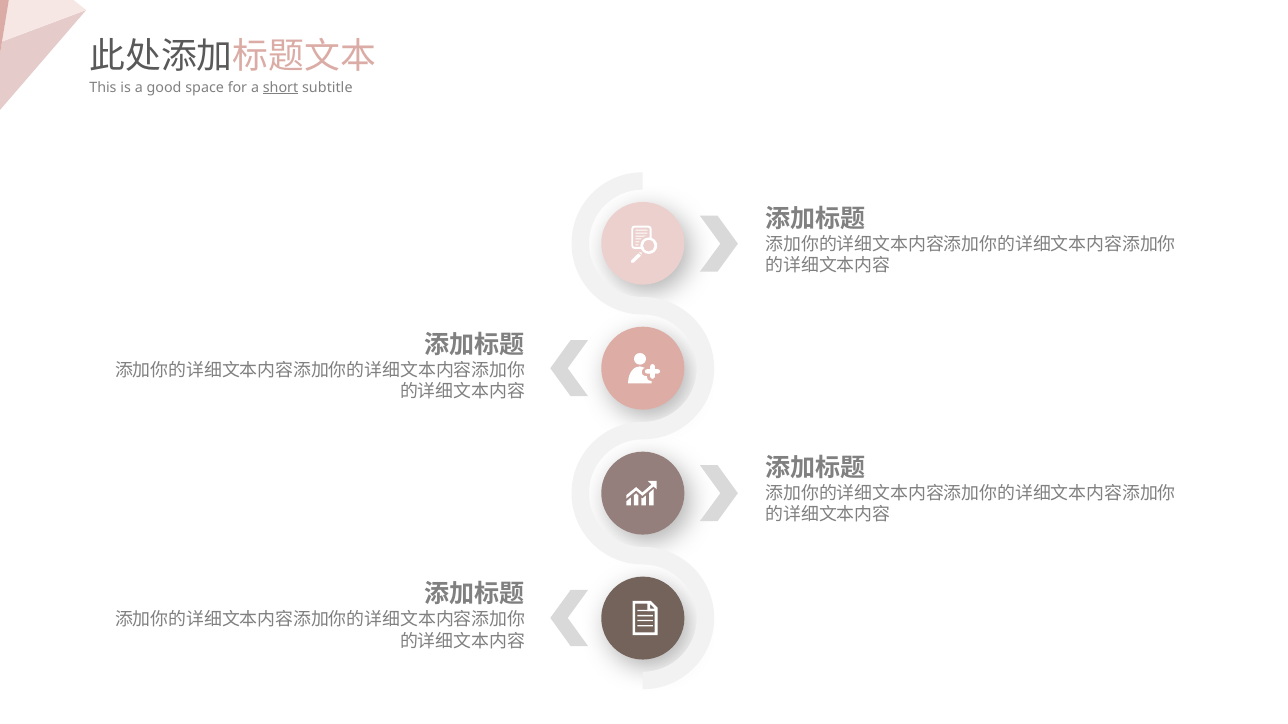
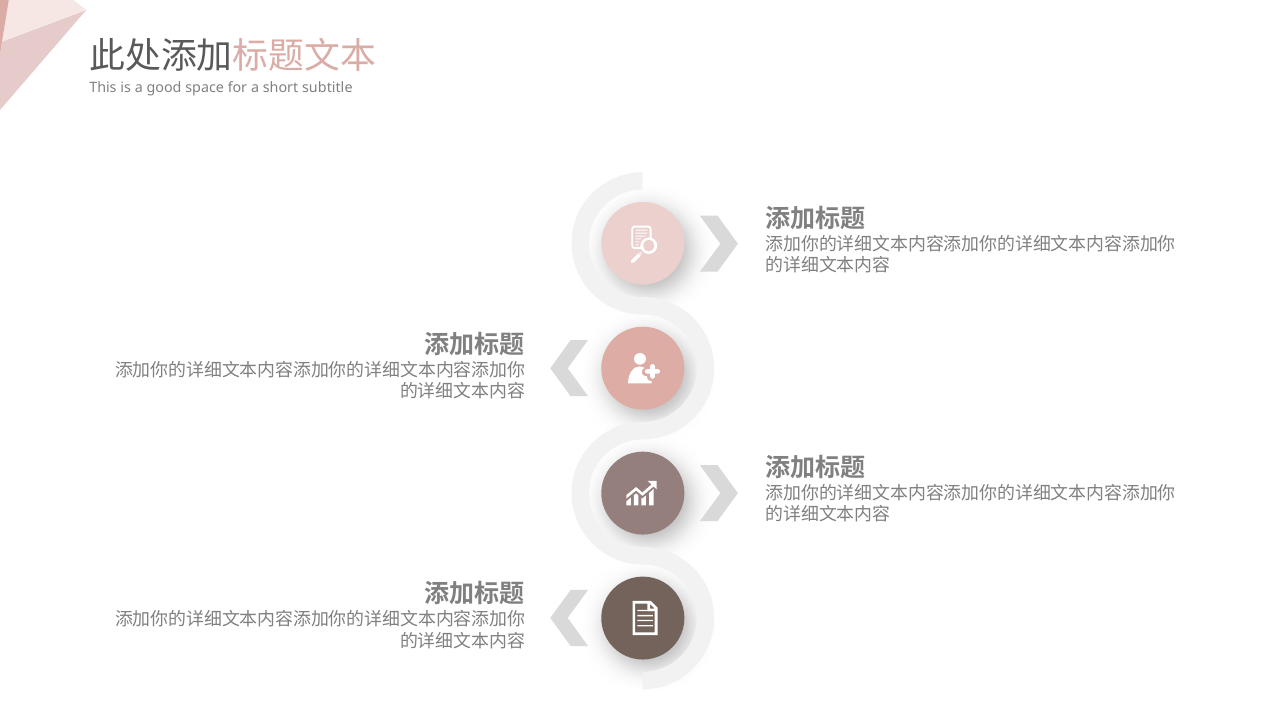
short underline: present -> none
